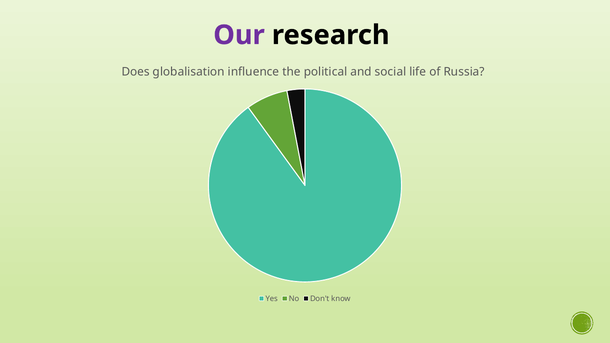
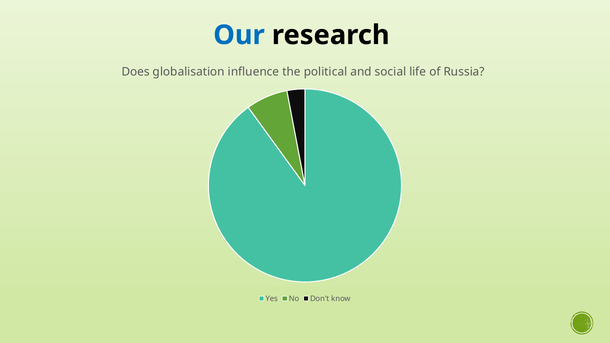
Our colour: purple -> blue
